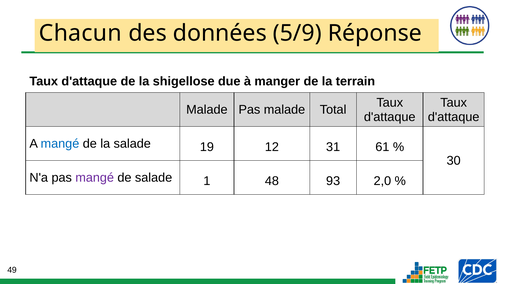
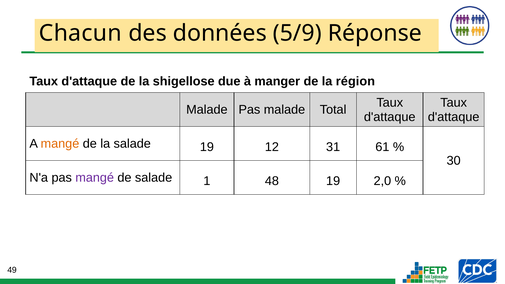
terrain: terrain -> région
mangé at (60, 144) colour: blue -> orange
48 93: 93 -> 19
